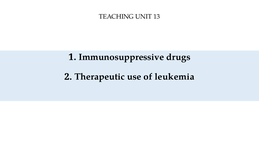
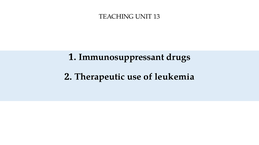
Immunosuppressive: Immunosuppressive -> Immunosuppressant
